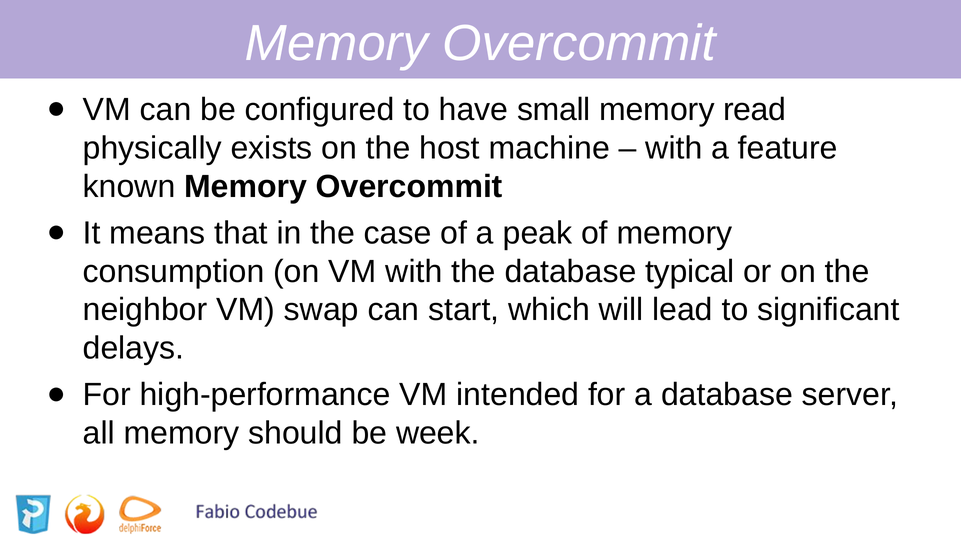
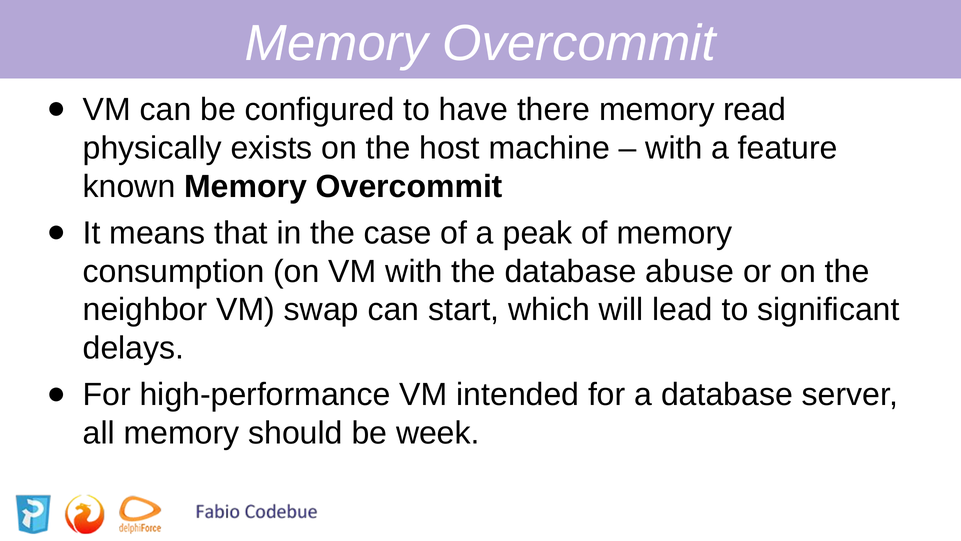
small: small -> there
typical: typical -> abuse
